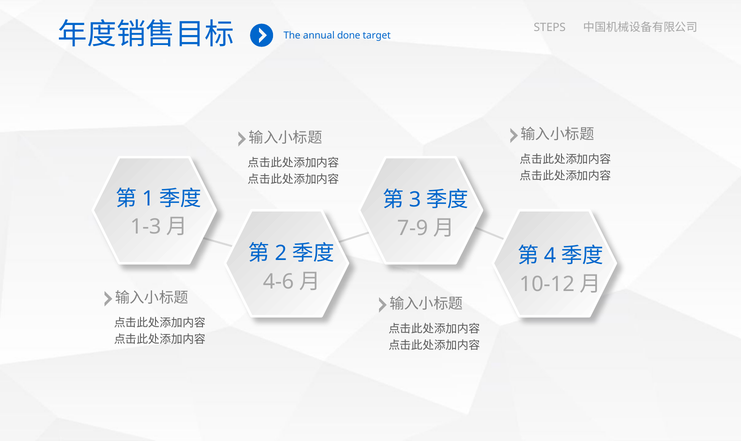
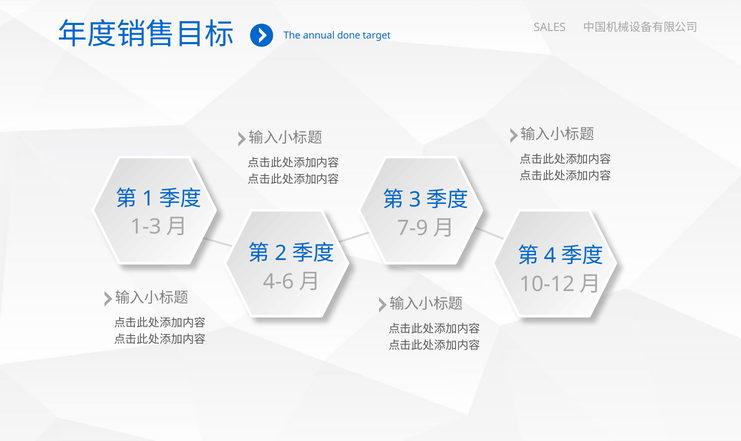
STEPS: STEPS -> SALES
